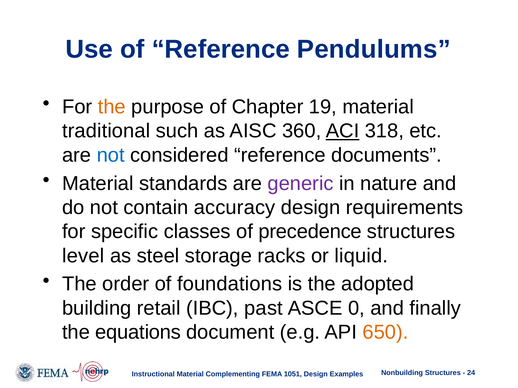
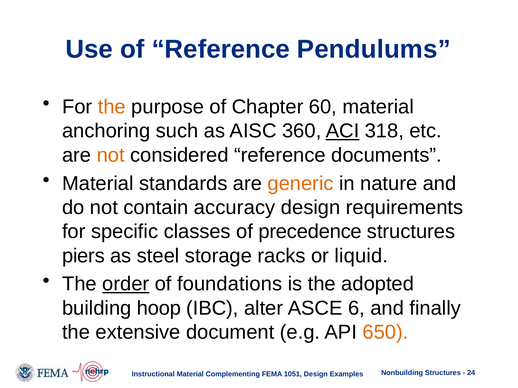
19: 19 -> 60
traditional: traditional -> anchoring
not at (111, 155) colour: blue -> orange
generic colour: purple -> orange
level: level -> piers
order underline: none -> present
retail: retail -> hoop
past: past -> alter
0: 0 -> 6
equations: equations -> extensive
